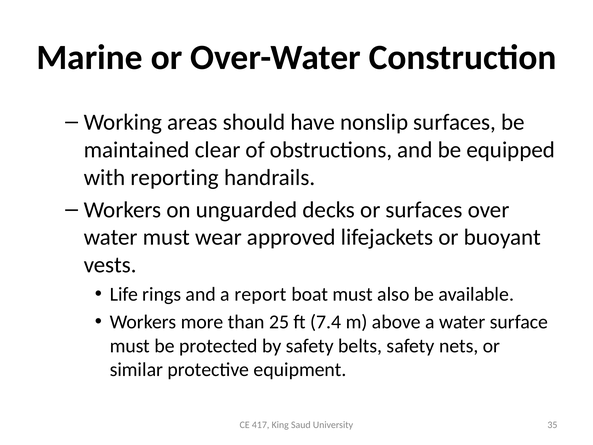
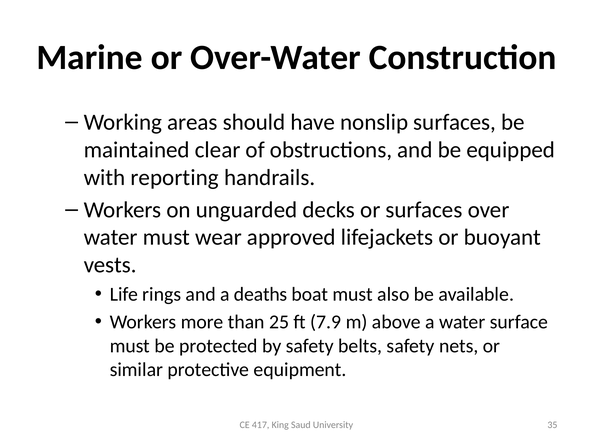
report: report -> deaths
7.4: 7.4 -> 7.9
